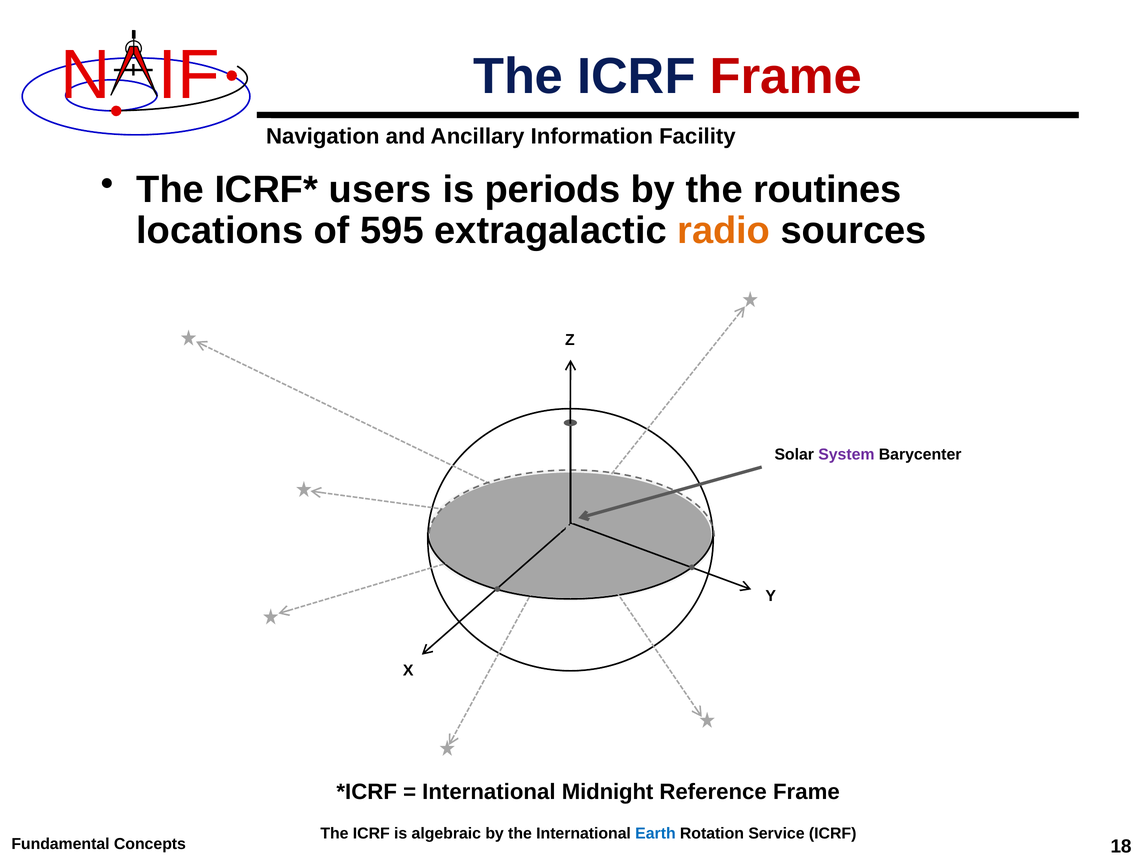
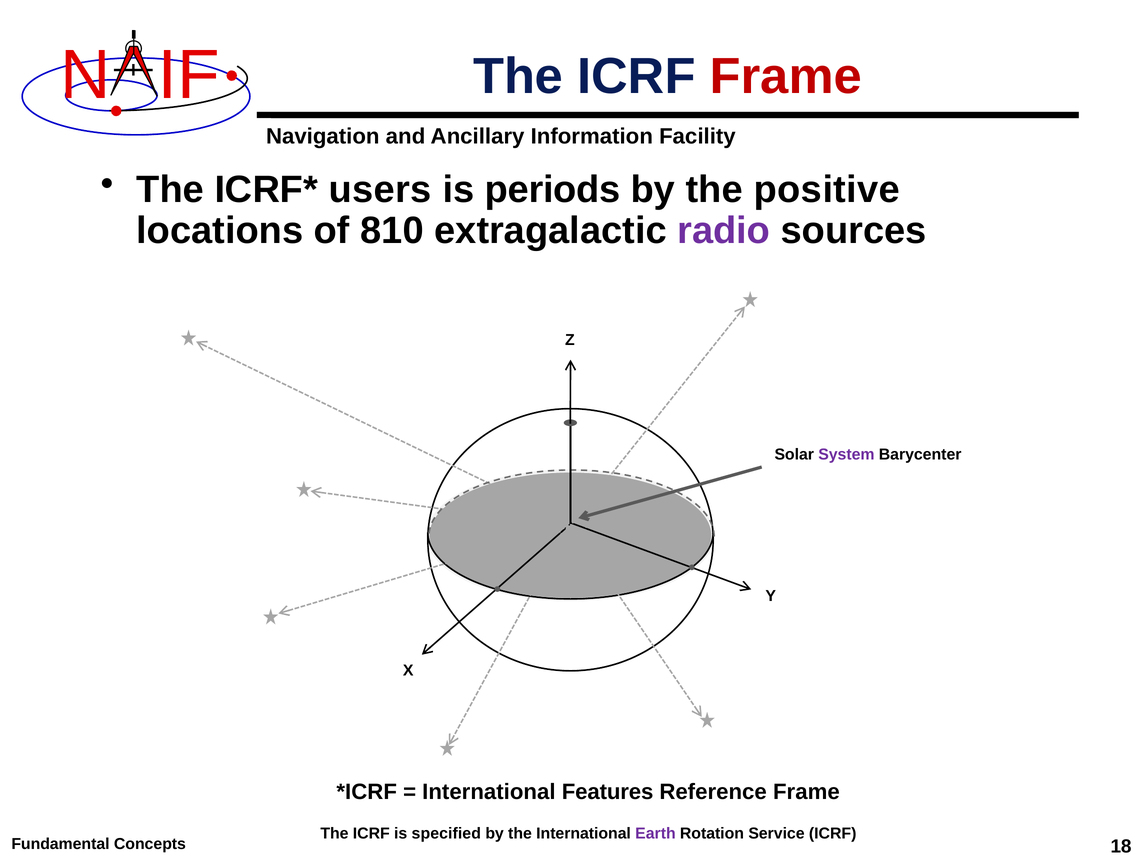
routines: routines -> positive
595: 595 -> 810
radio colour: orange -> purple
Midnight: Midnight -> Features
algebraic: algebraic -> specified
Earth colour: blue -> purple
